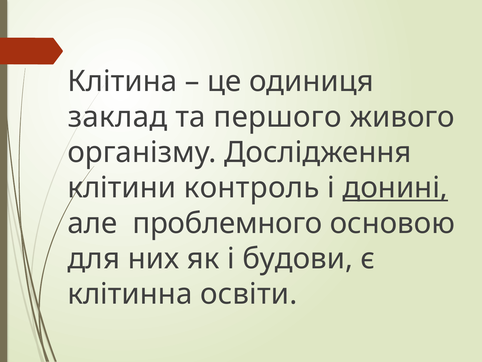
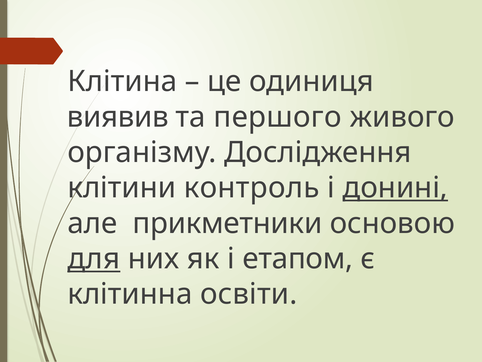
заклад: заклад -> виявив
проблемного: проблемного -> прикметники
для underline: none -> present
будови: будови -> етапом
